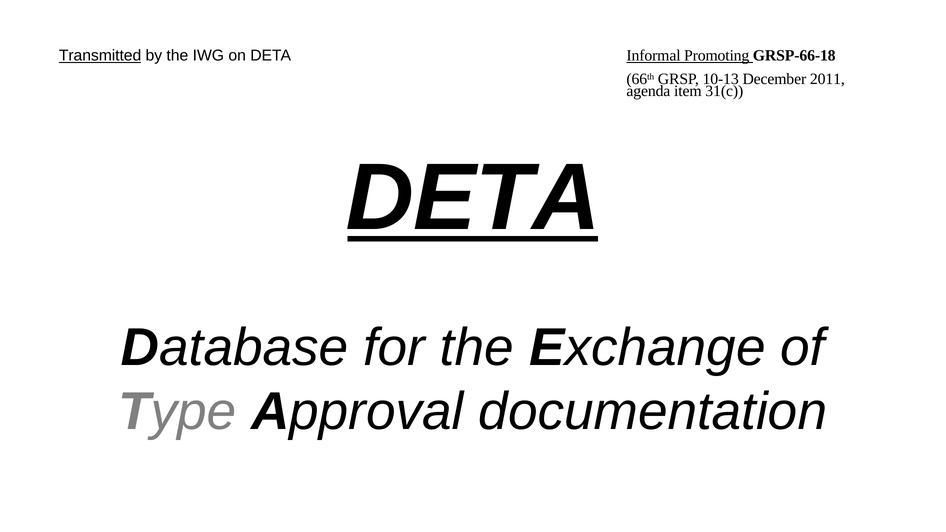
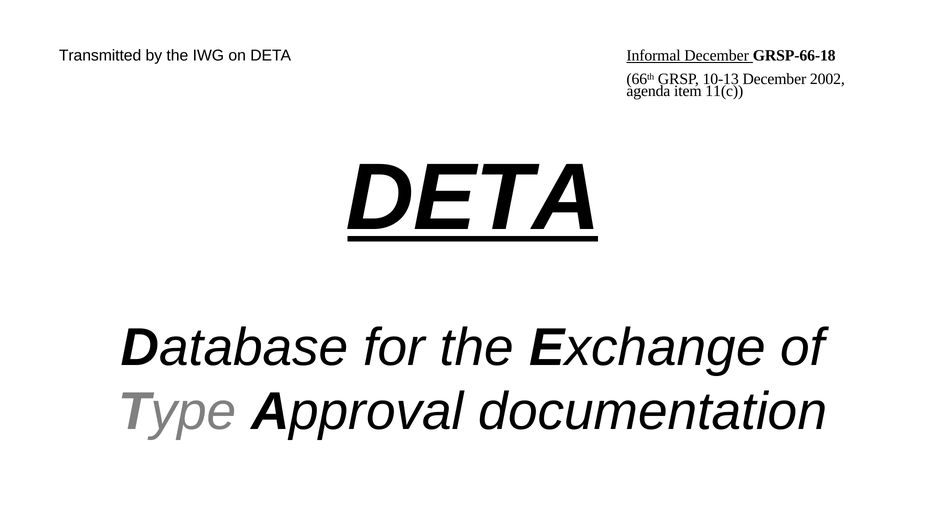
Transmitted underline: present -> none
Informal Promoting: Promoting -> December
2011: 2011 -> 2002
31(c: 31(c -> 11(c
